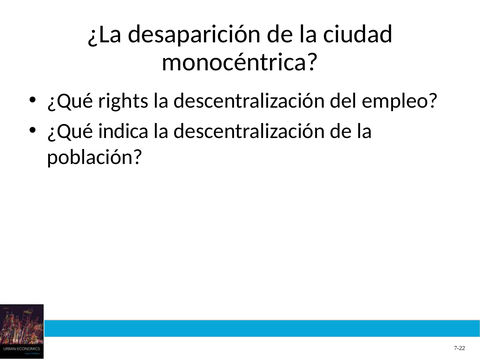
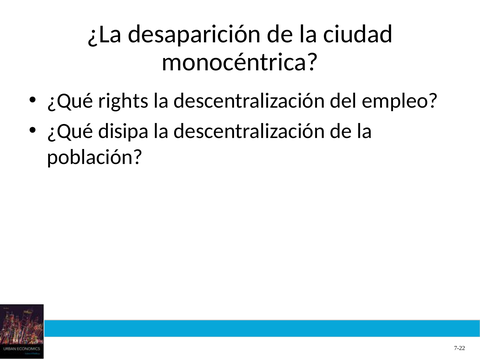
indica: indica -> disipa
